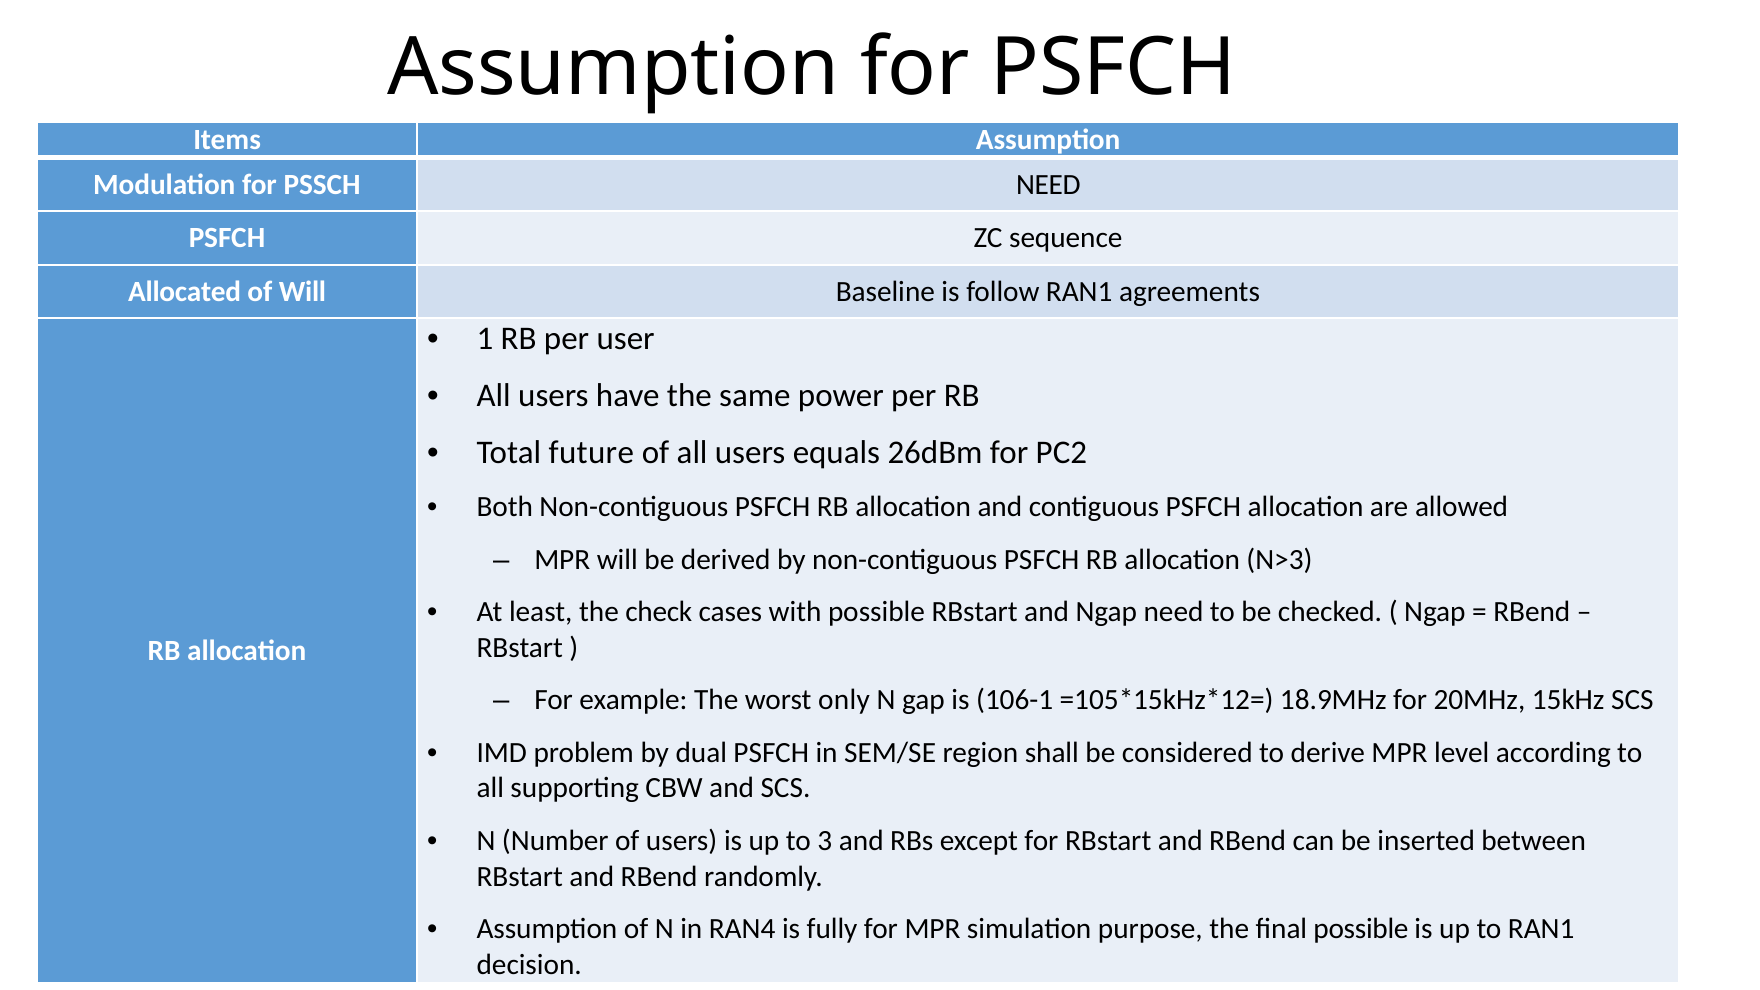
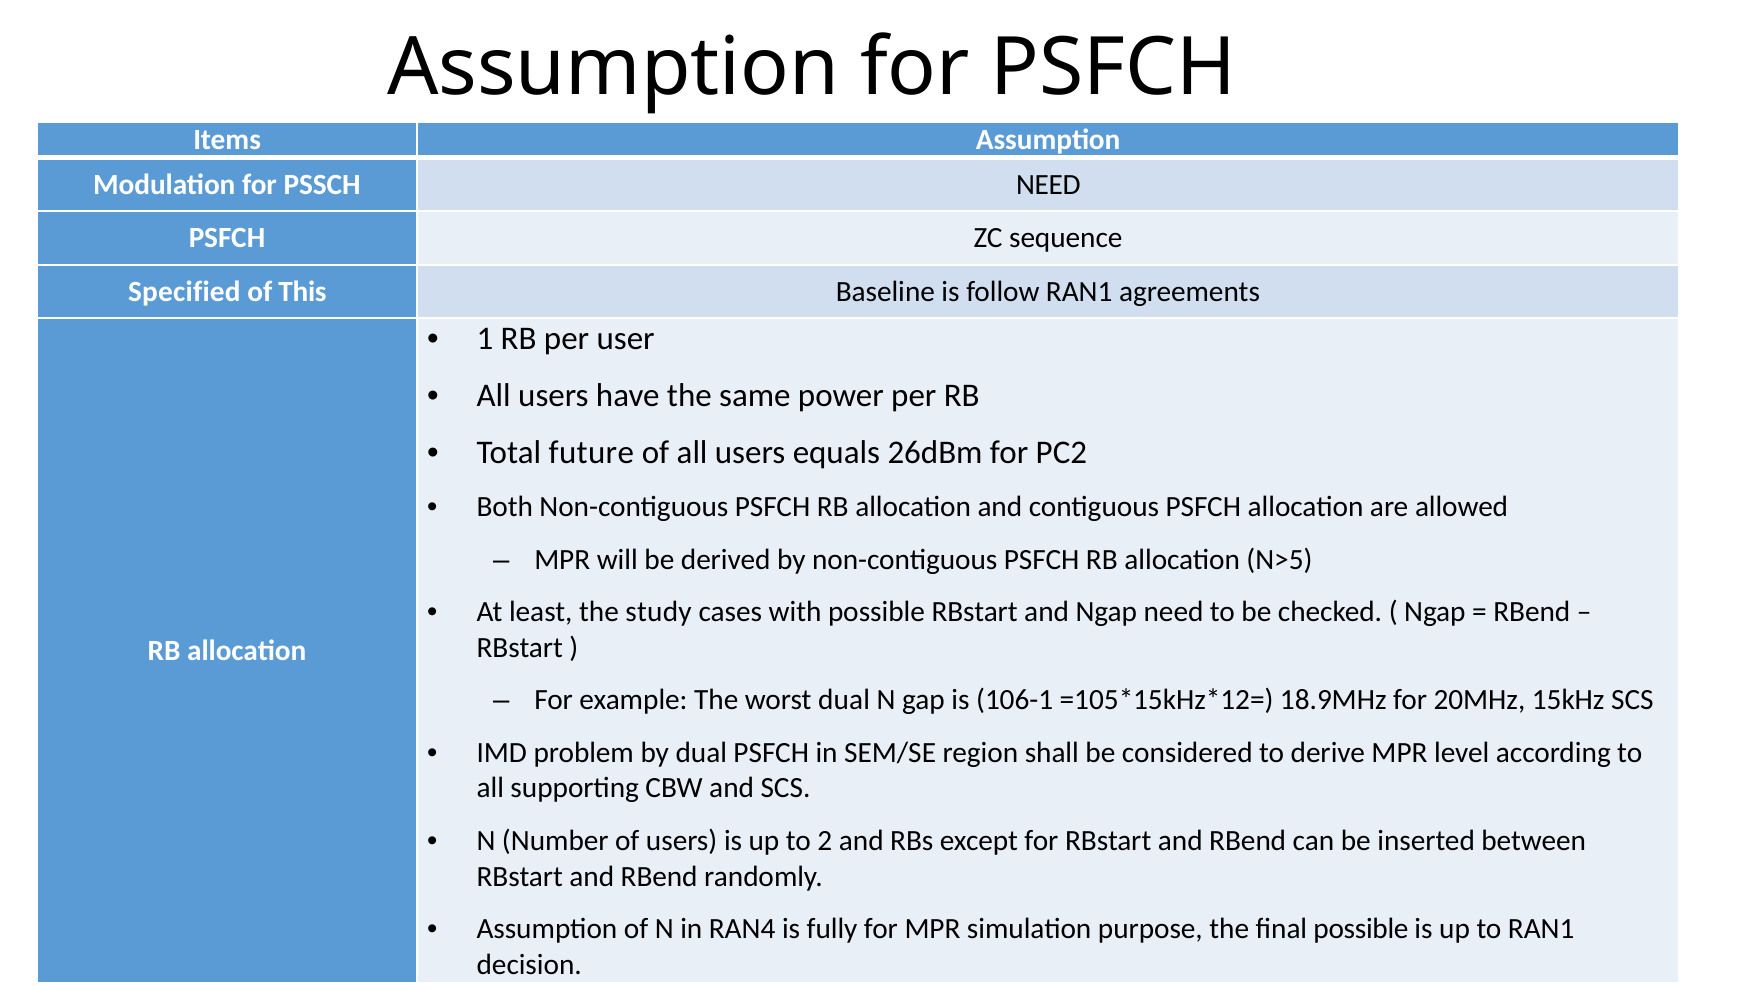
Allocated: Allocated -> Specified
of Will: Will -> This
N>3: N>3 -> N>5
check: check -> study
worst only: only -> dual
3: 3 -> 2
